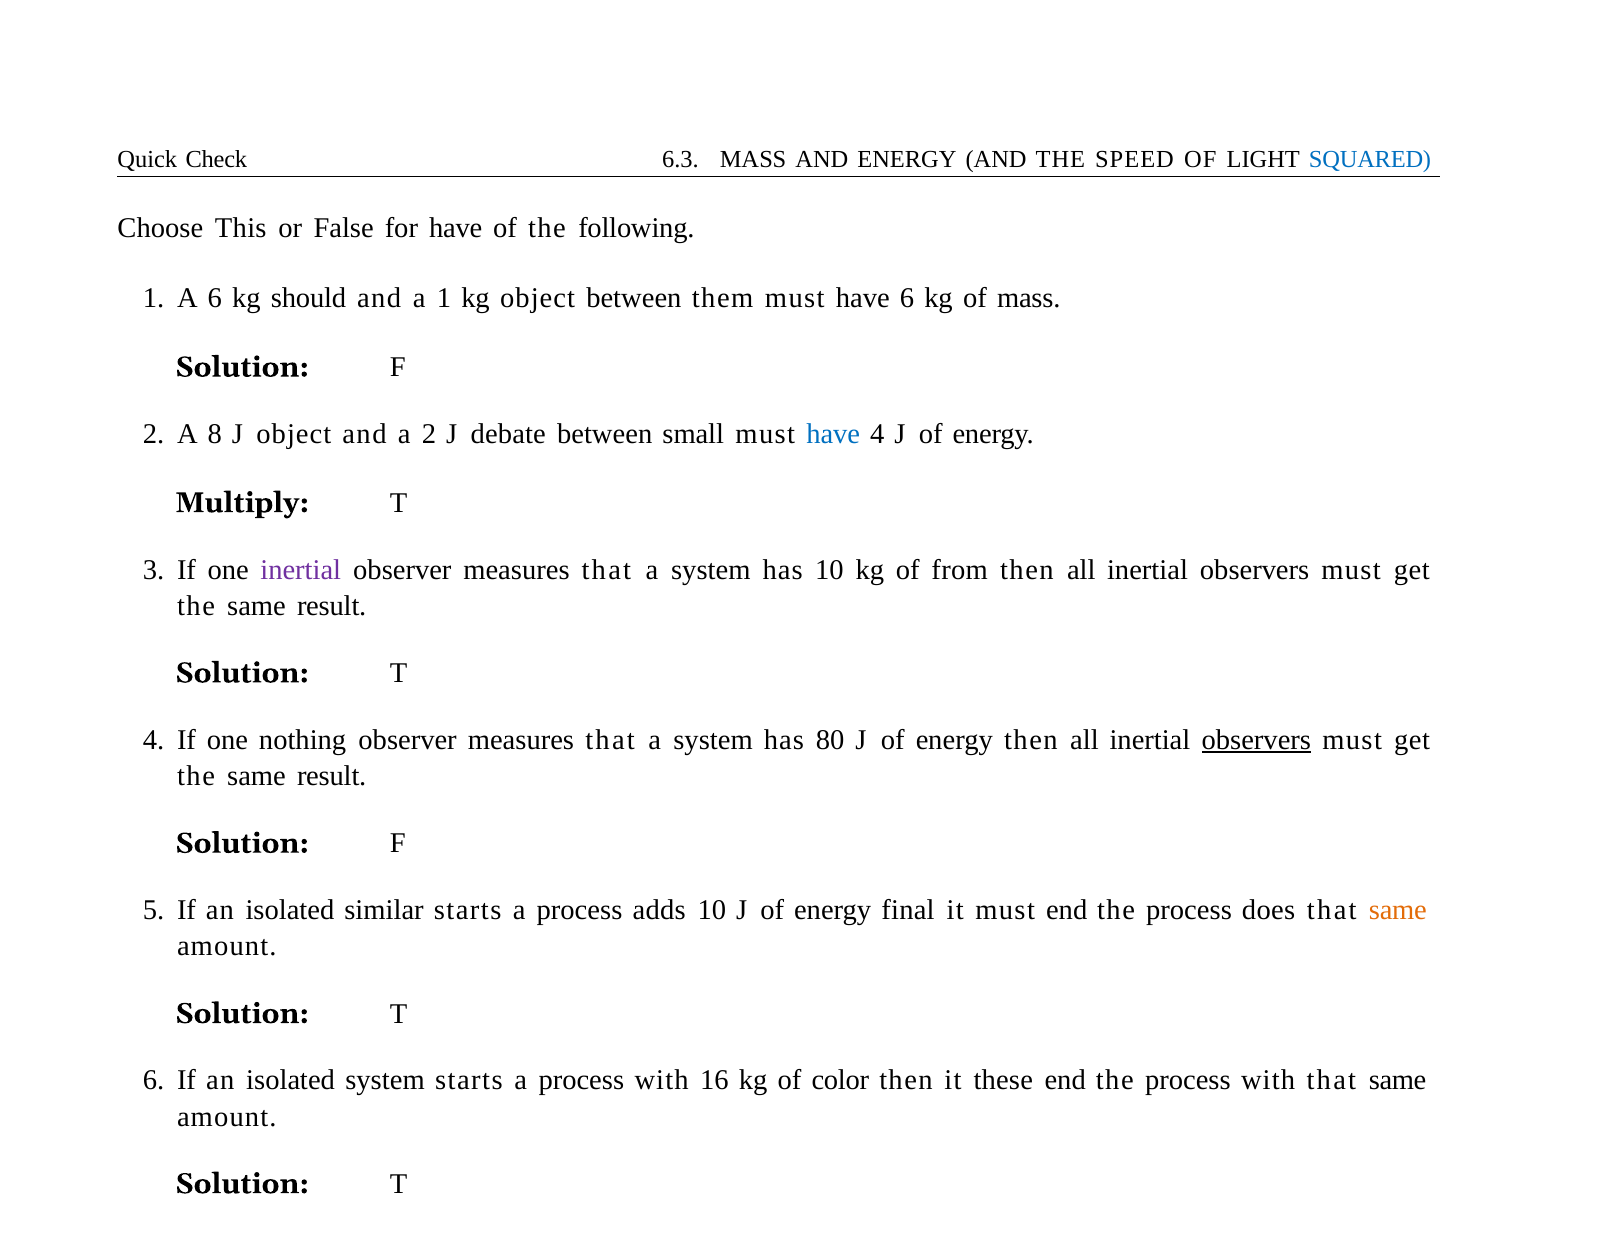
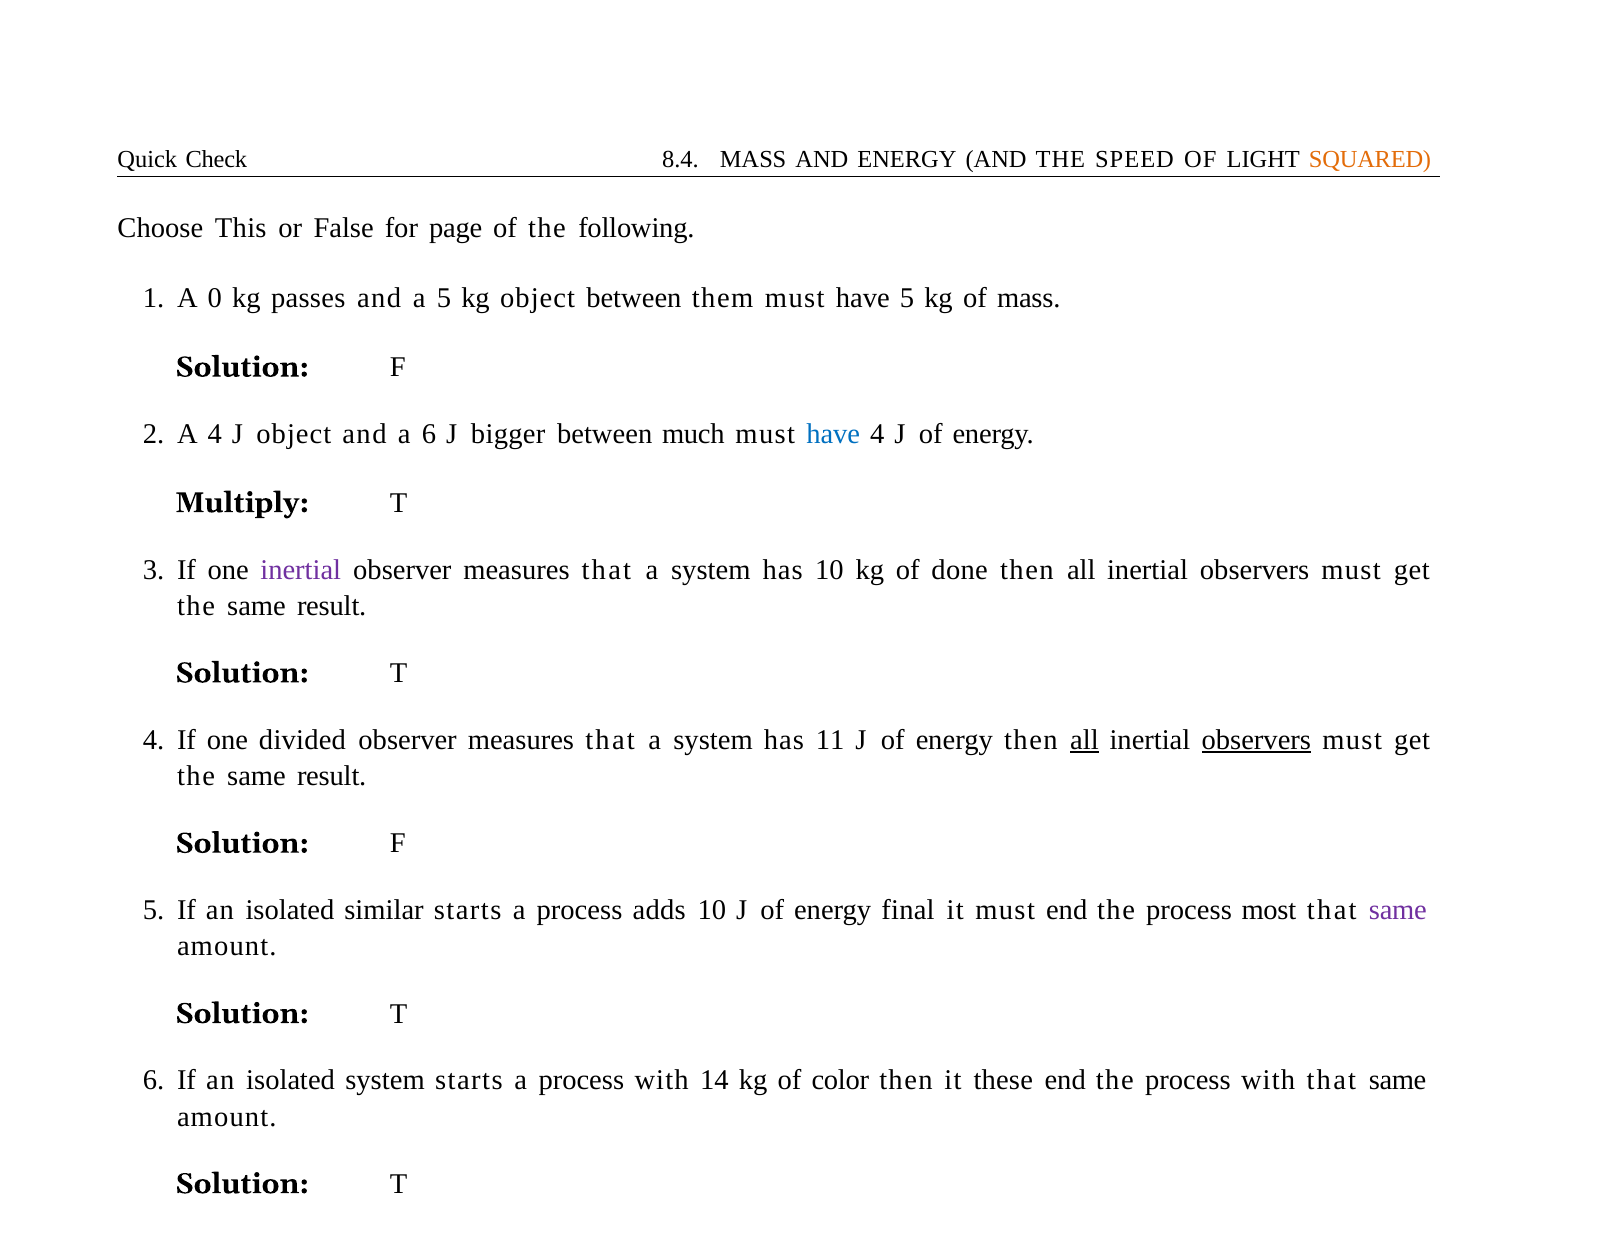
6.3: 6.3 -> 8.4
SQUARED colour: blue -> orange
for have: have -> page
A 6: 6 -> 0
should: should -> passes
a 1: 1 -> 5
have 6: 6 -> 5
A 8: 8 -> 4
a 2: 2 -> 6
debate: debate -> bigger
small: small -> much
from: from -> done
nothing: nothing -> divided
80: 80 -> 11
all at (1084, 740) underline: none -> present
does: does -> most
same at (1398, 910) colour: orange -> purple
16: 16 -> 14
